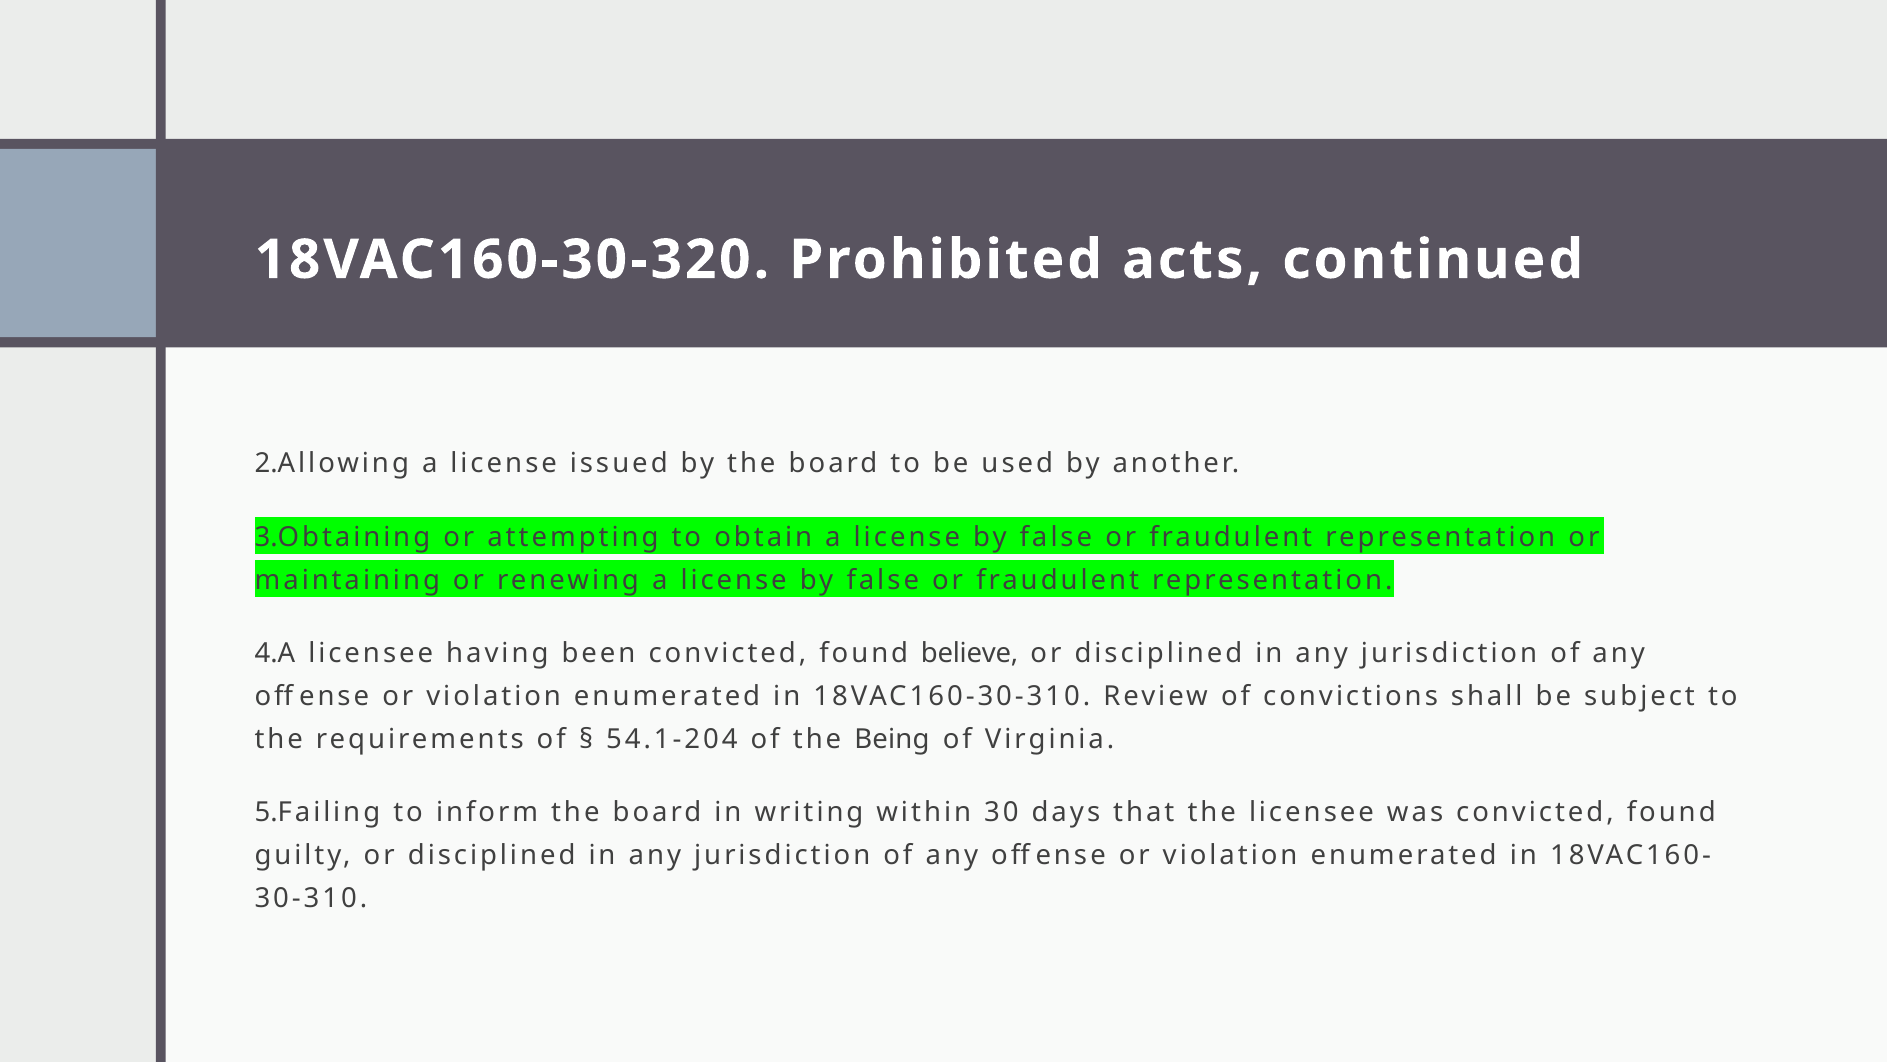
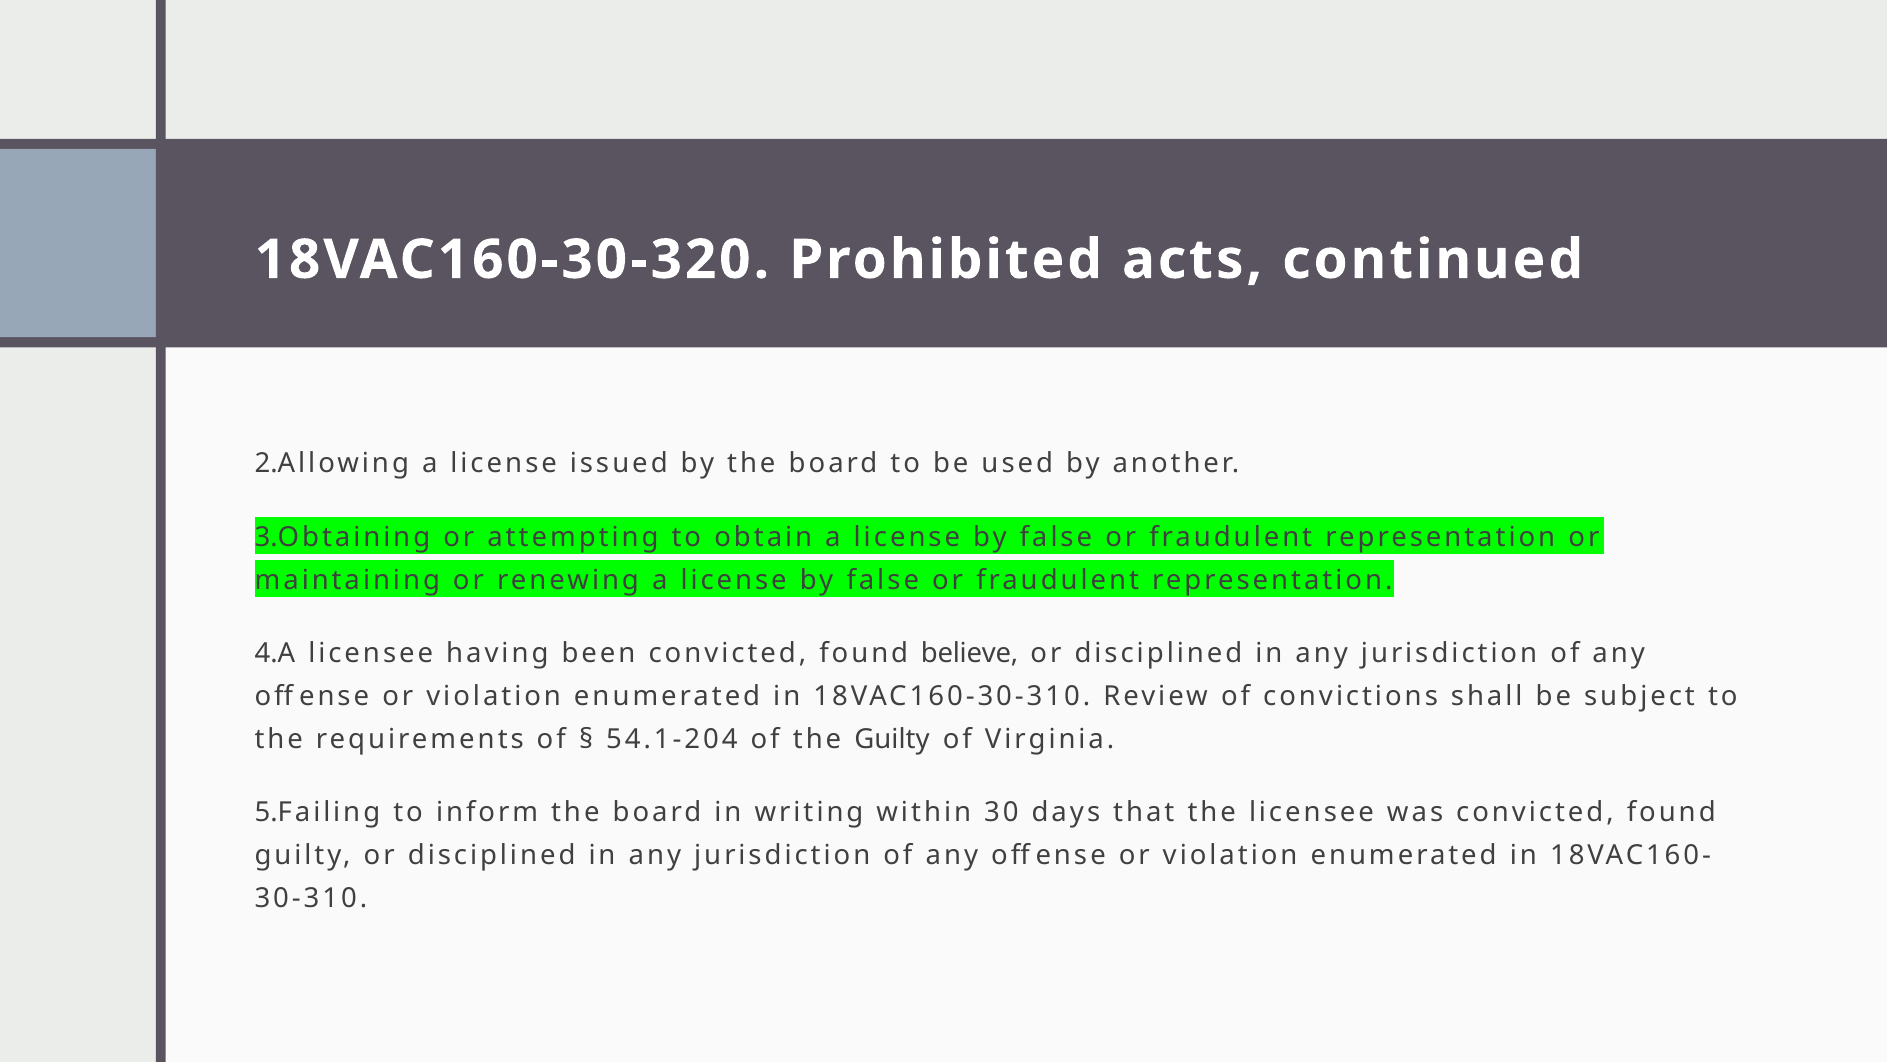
the Being: Being -> Guilty
